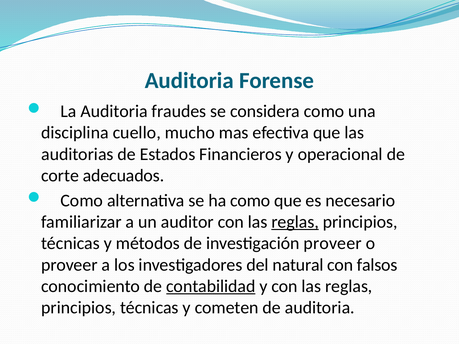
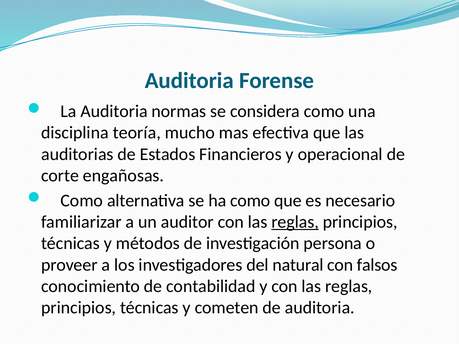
fraudes: fraudes -> normas
cuello: cuello -> teoría
adecuados: adecuados -> engañosas
investigación proveer: proveer -> persona
contabilidad underline: present -> none
